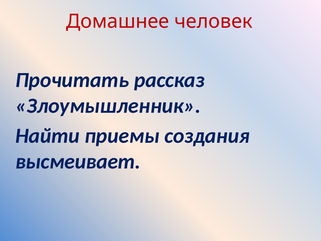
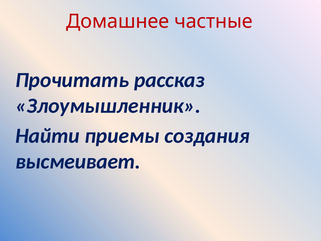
человек: человек -> частные
